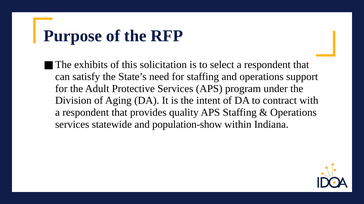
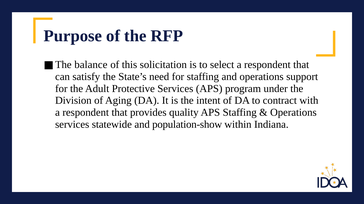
exhibits: exhibits -> balance
